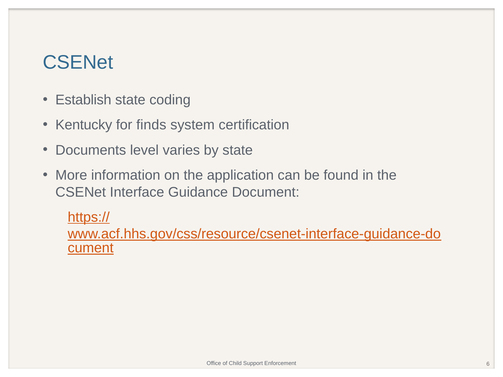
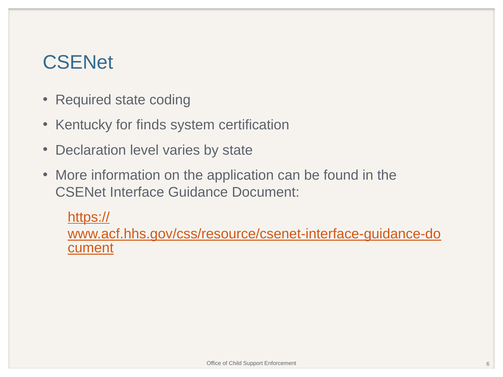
Establish: Establish -> Required
Documents: Documents -> Declaration
